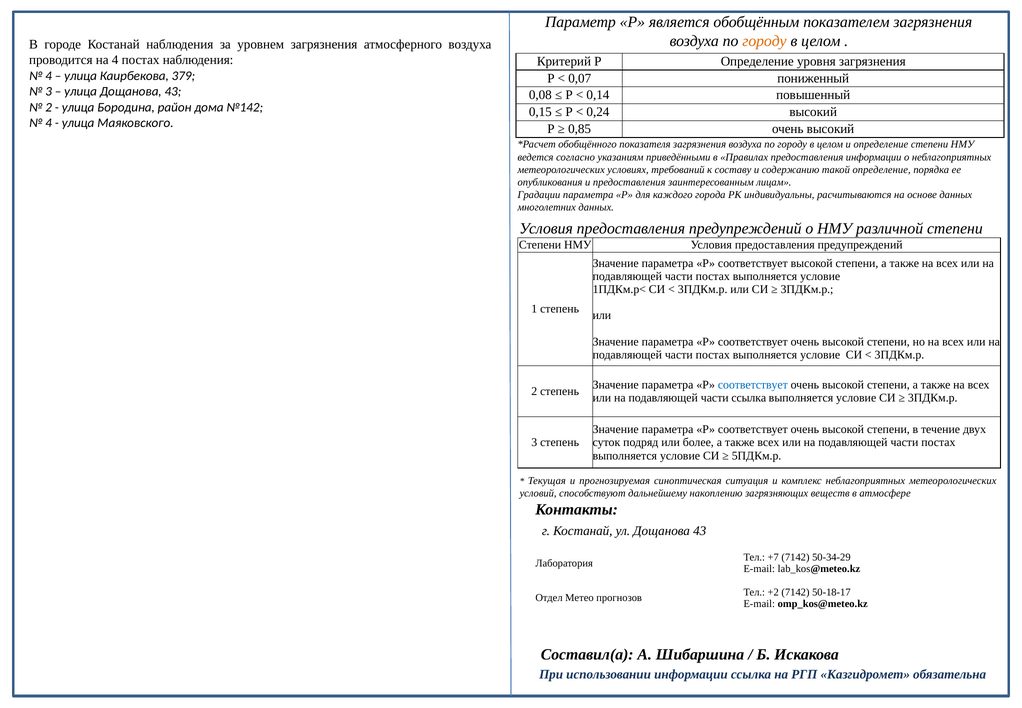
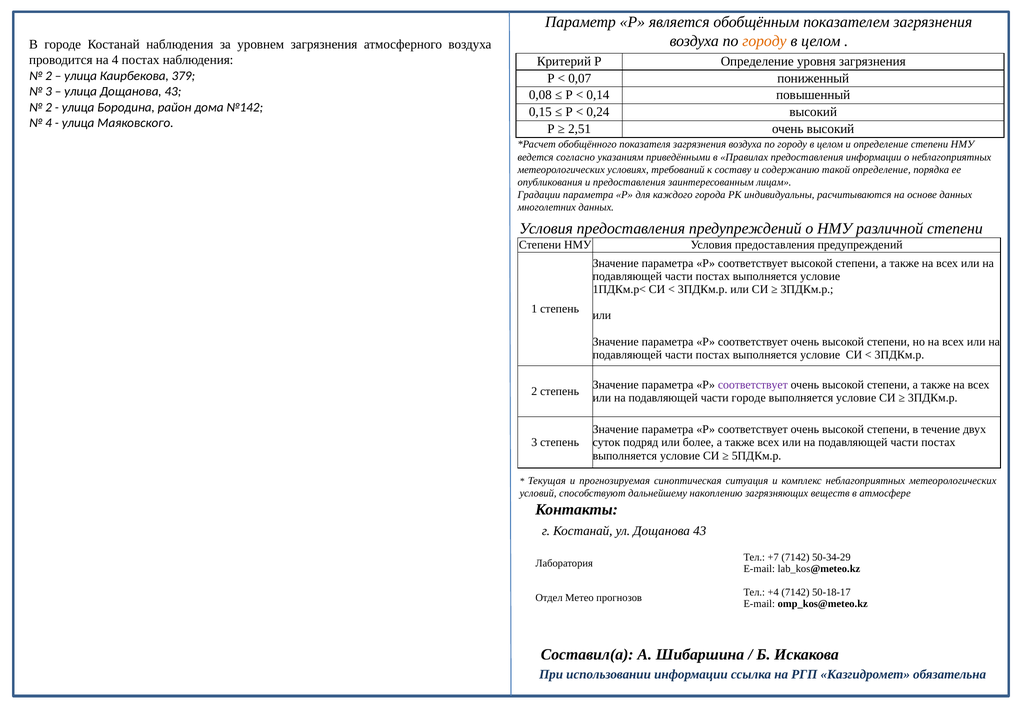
4 at (49, 76): 4 -> 2
0,85: 0,85 -> 2,51
соответствует at (753, 385) colour: blue -> purple
части ссылка: ссылка -> городе
+2: +2 -> +4
